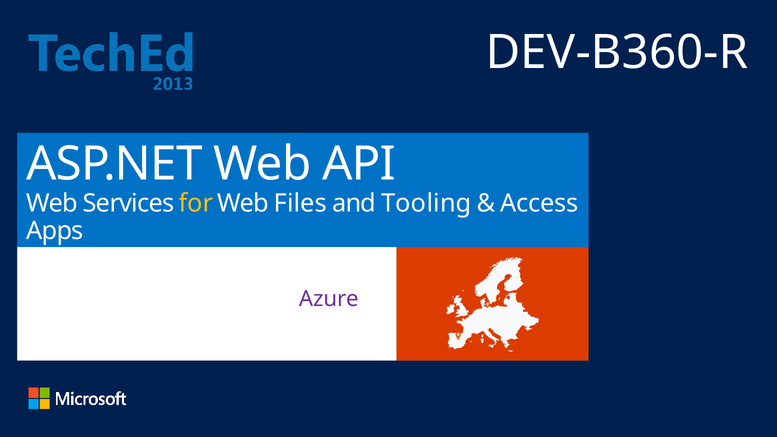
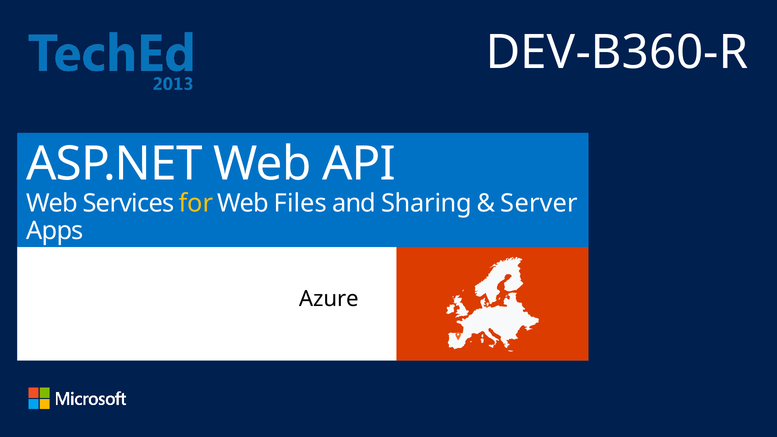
Tooling: Tooling -> Sharing
Access: Access -> Server
Azure colour: purple -> black
